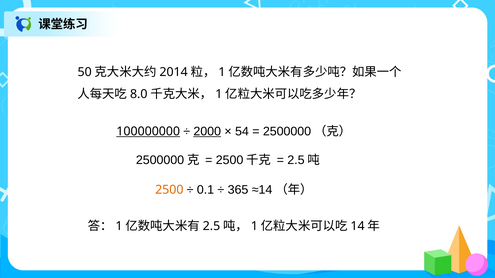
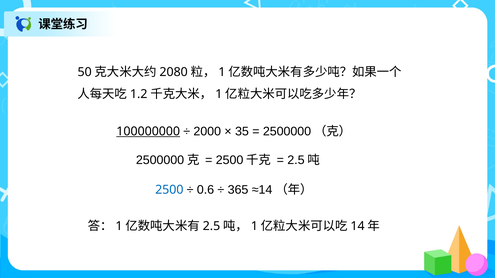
2014: 2014 -> 2080
8.0: 8.0 -> 1.2
2000 underline: present -> none
54: 54 -> 35
2500 colour: orange -> blue
0.1: 0.1 -> 0.6
